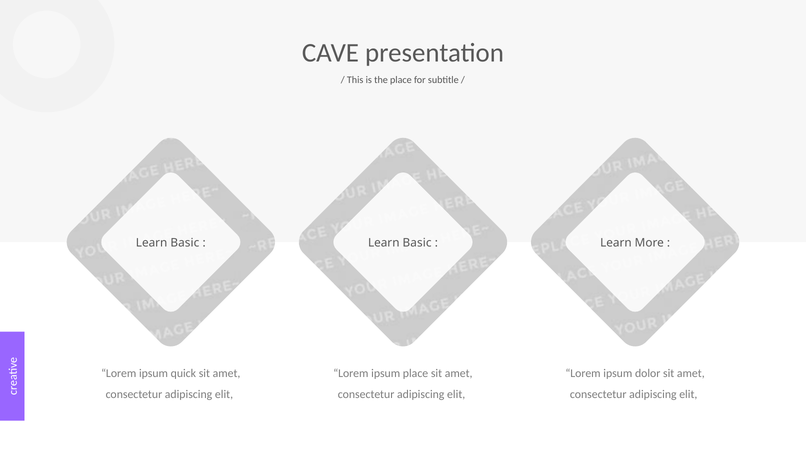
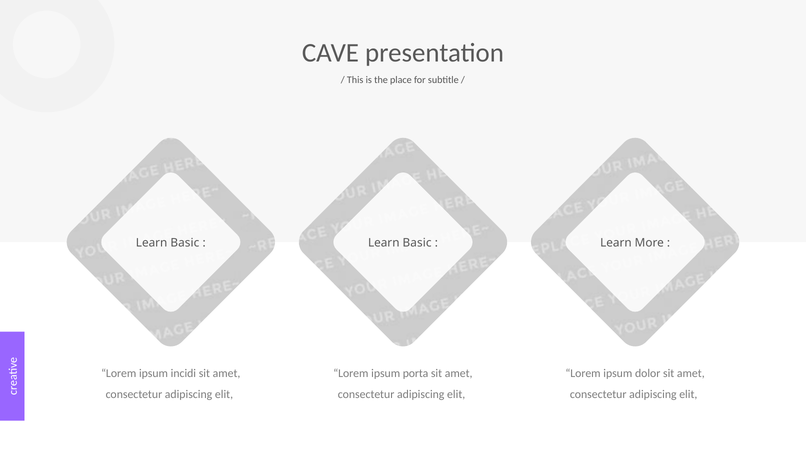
quick: quick -> incidi
ipsum place: place -> porta
